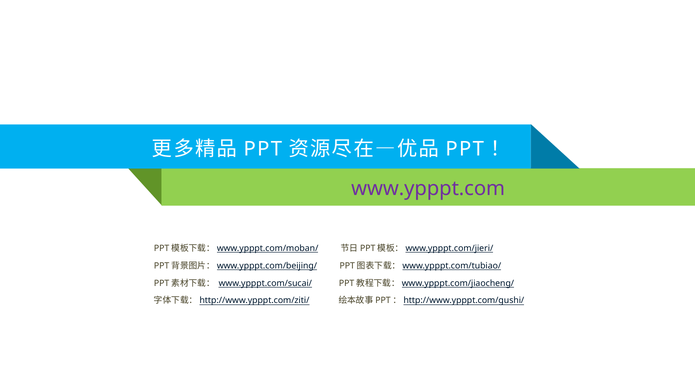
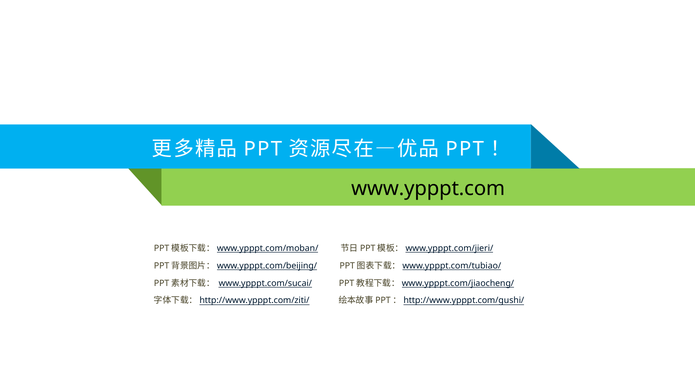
www.ypppt.com colour: purple -> black
